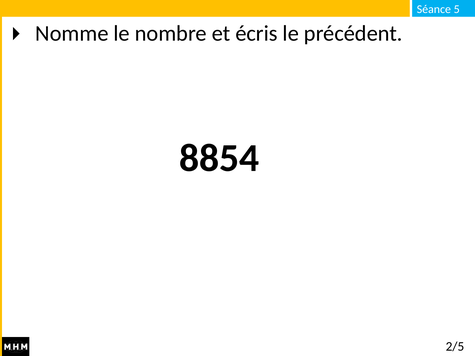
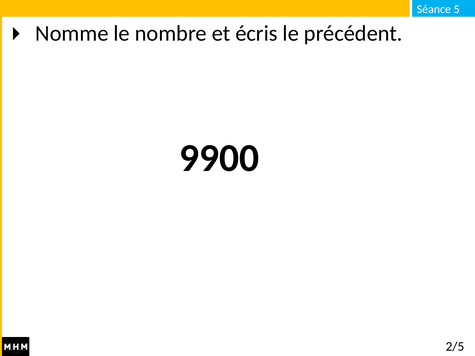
8854: 8854 -> 9900
